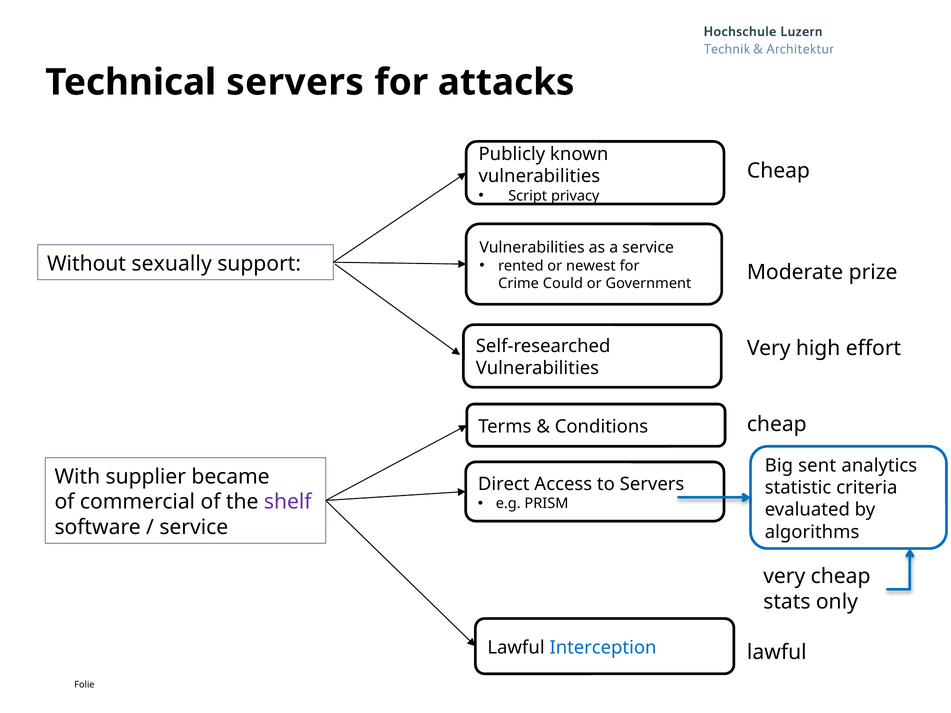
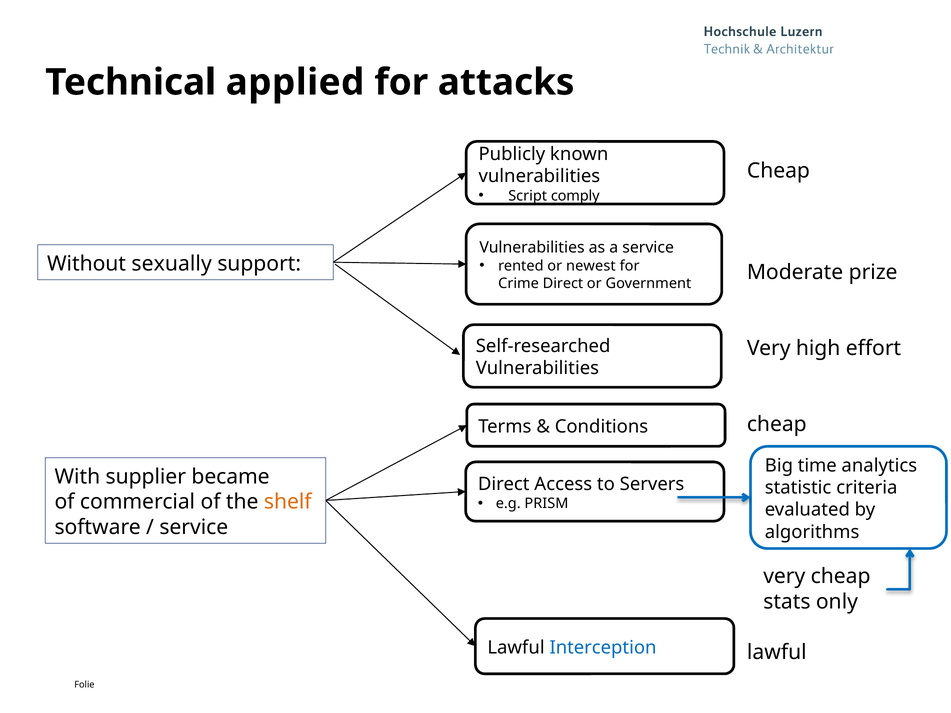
Technical servers: servers -> applied
privacy: privacy -> comply
Crime Could: Could -> Direct
sent: sent -> time
shelf colour: purple -> orange
